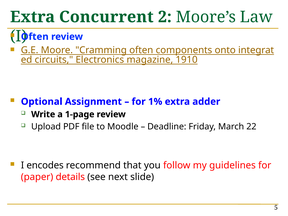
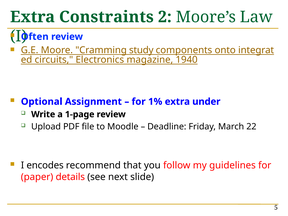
Concurrent: Concurrent -> Constraints
Cramming often: often -> study
1910: 1910 -> 1940
adder: adder -> under
